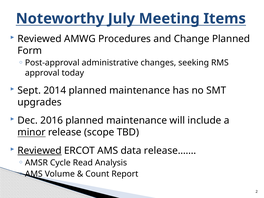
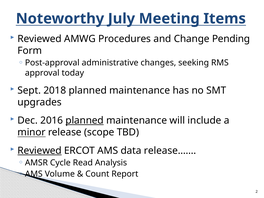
Change Planned: Planned -> Pending
2014: 2014 -> 2018
planned at (85, 120) underline: none -> present
